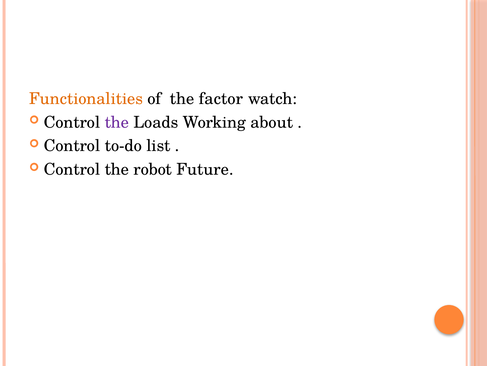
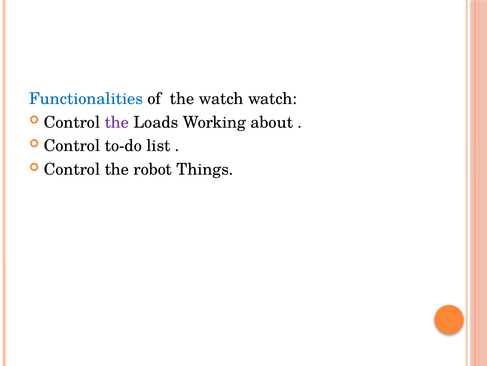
Functionalities colour: orange -> blue
the factor: factor -> watch
Future: Future -> Things
